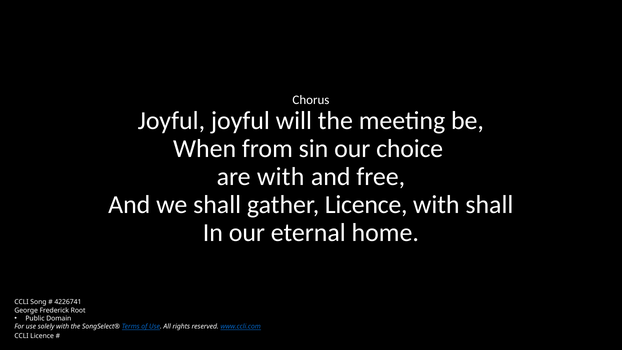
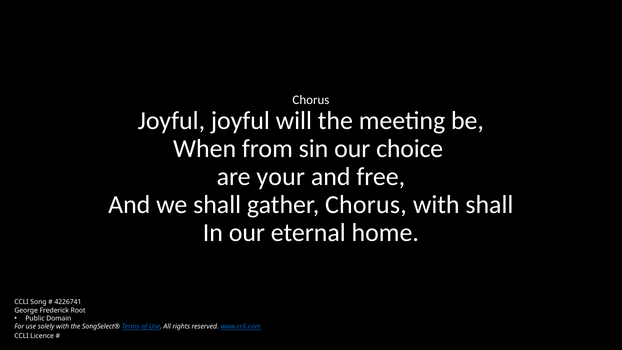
are with: with -> your
gather Licence: Licence -> Chorus
